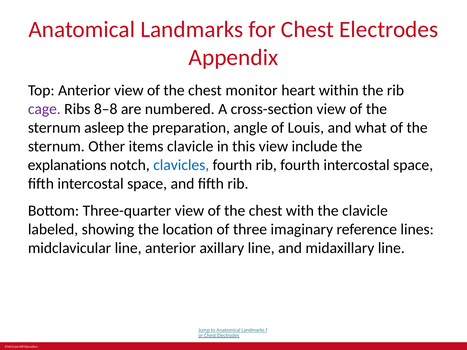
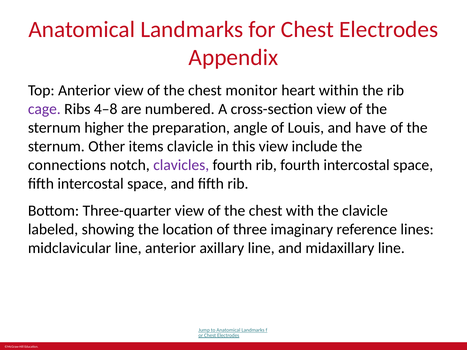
8–8: 8–8 -> 4–8
asleep: asleep -> higher
what: what -> have
explanations: explanations -> connections
clavicles colour: blue -> purple
